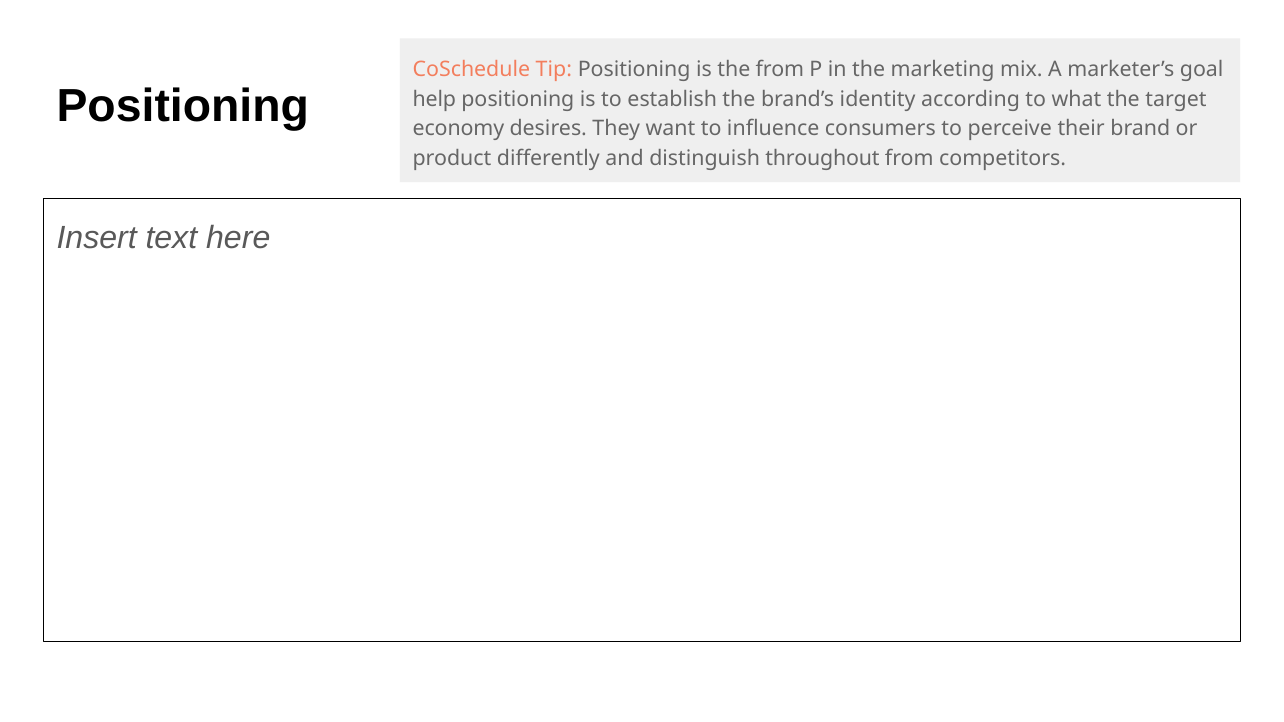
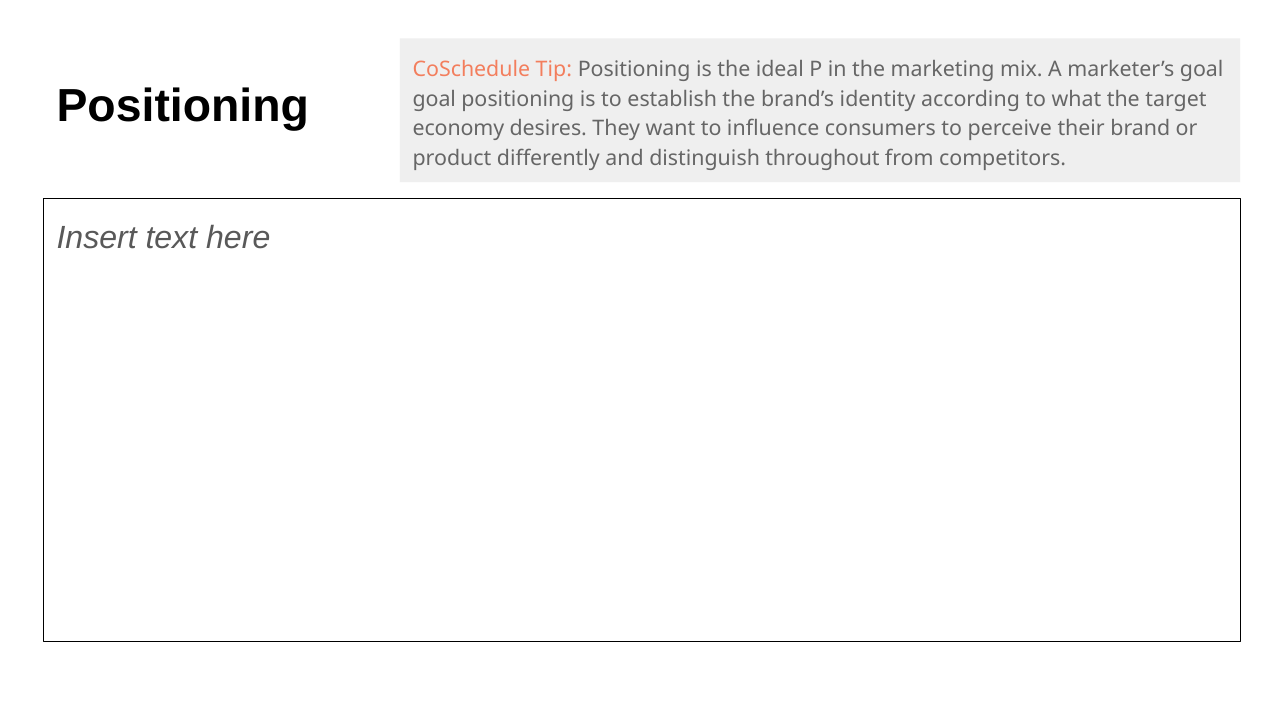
the from: from -> ideal
help at (434, 99): help -> goal
